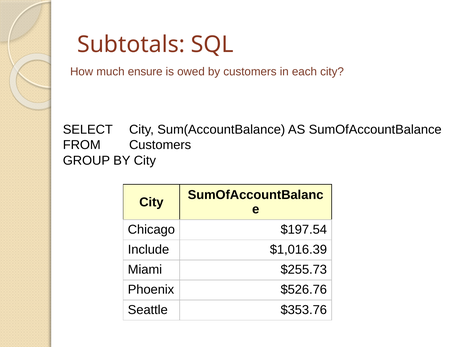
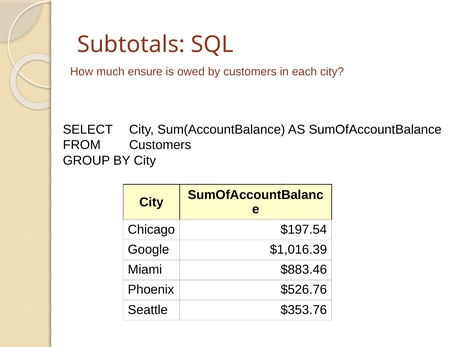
Include: Include -> Google
$255.73: $255.73 -> $883.46
